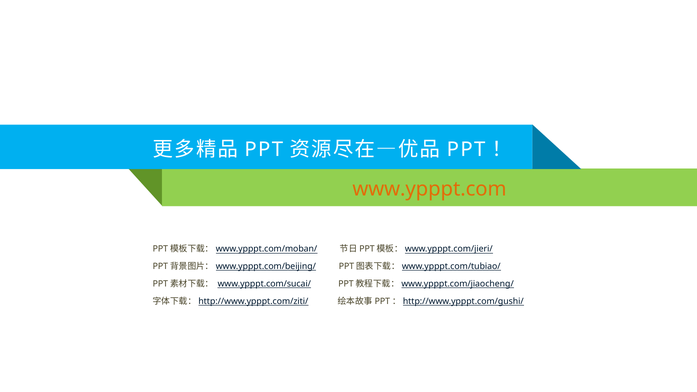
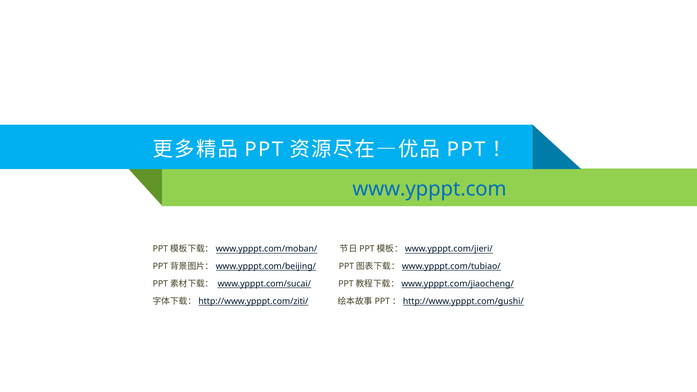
www.ypppt.com colour: orange -> blue
